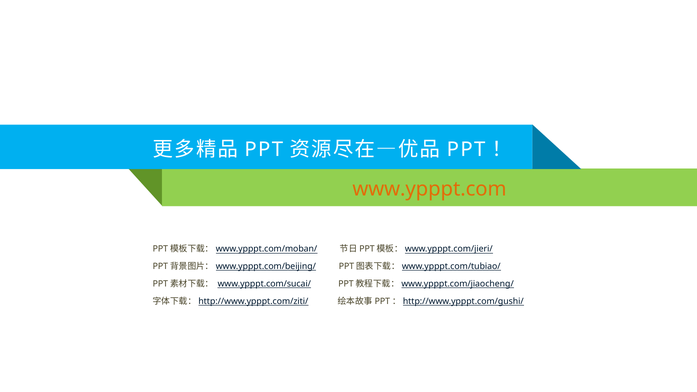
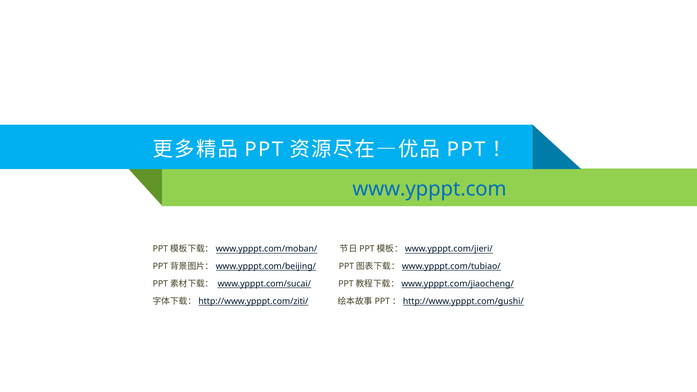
www.ypppt.com colour: orange -> blue
